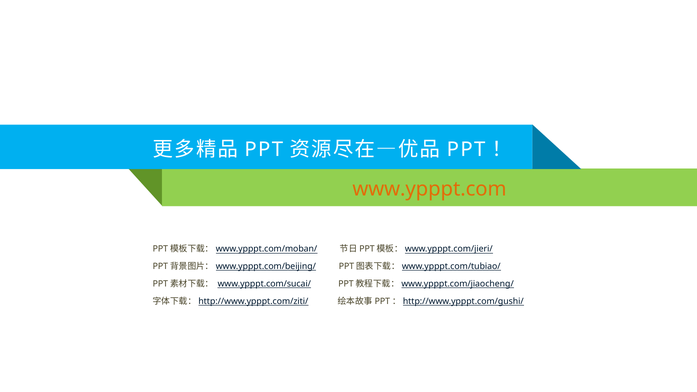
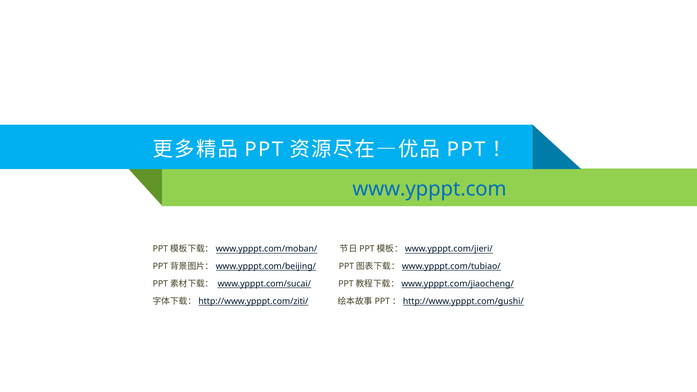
www.ypppt.com colour: orange -> blue
